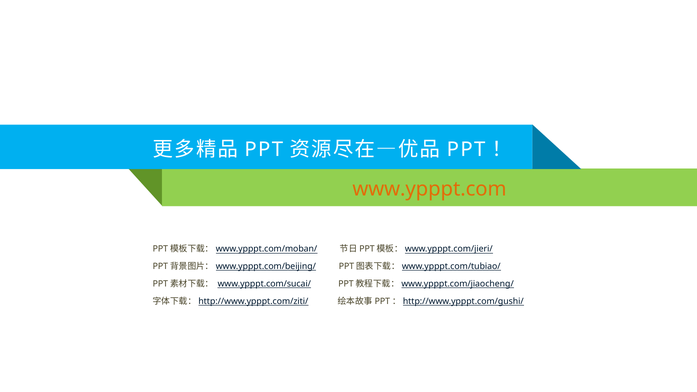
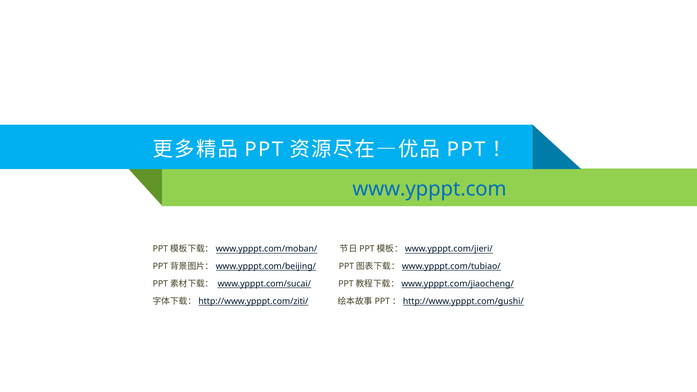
www.ypppt.com colour: orange -> blue
